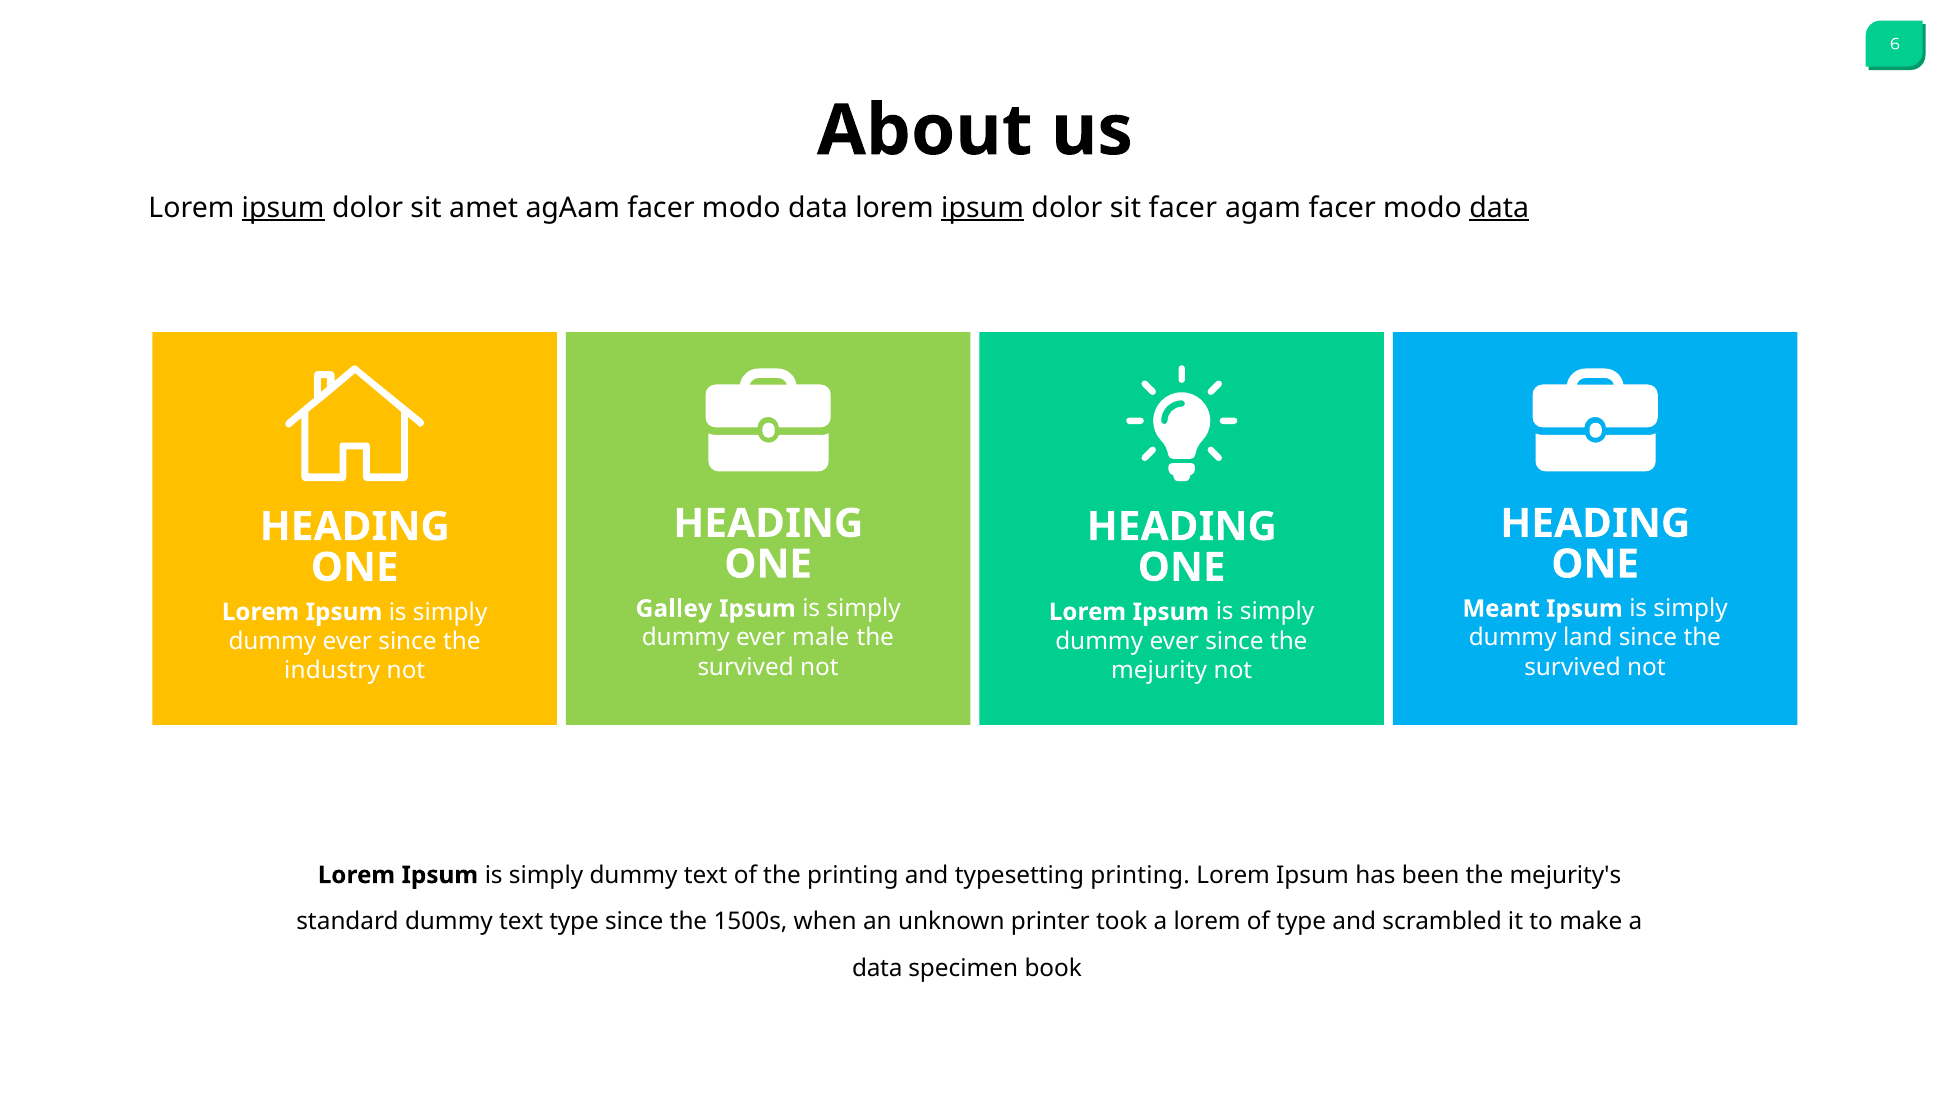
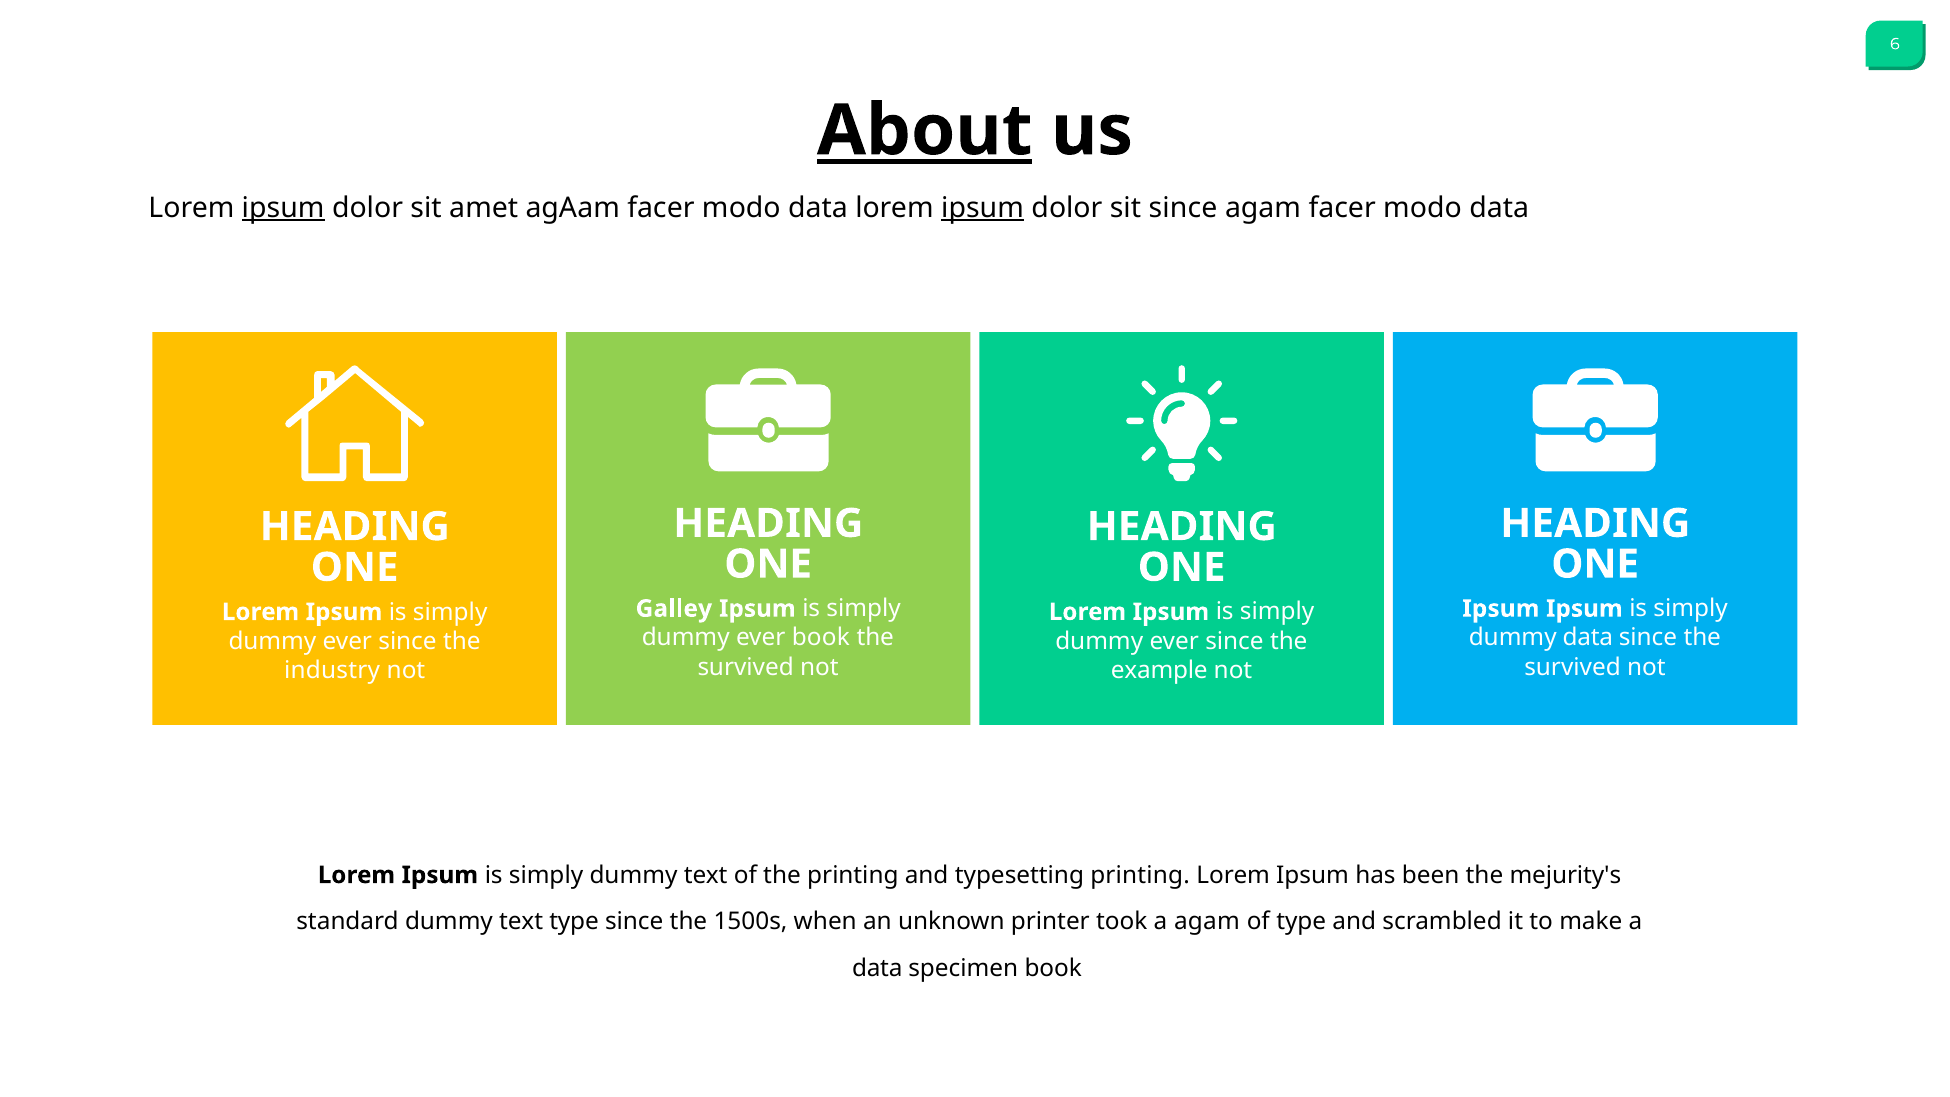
About underline: none -> present
sit facer: facer -> since
data at (1499, 208) underline: present -> none
Meant at (1501, 609): Meant -> Ipsum
ever male: male -> book
dummy land: land -> data
mejurity: mejurity -> example
a lorem: lorem -> agam
